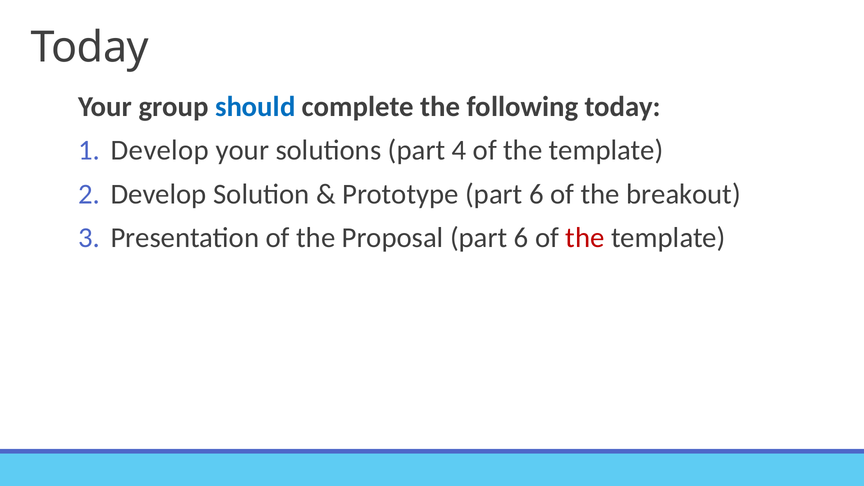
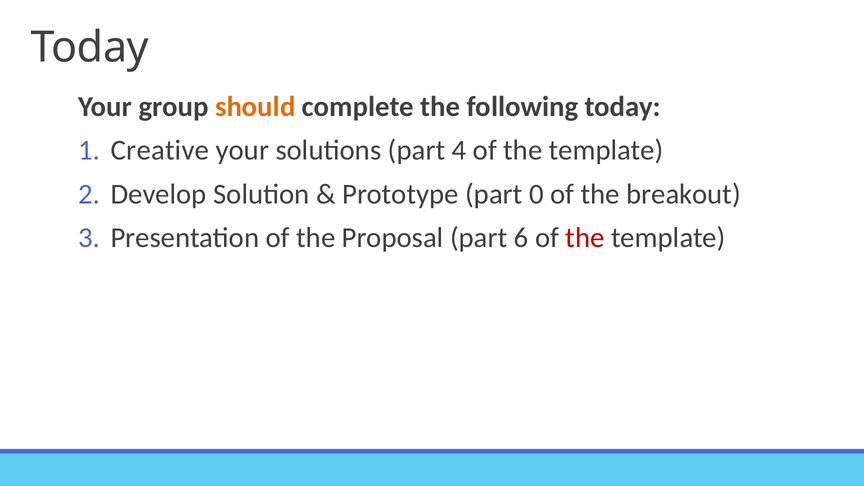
should colour: blue -> orange
Develop at (160, 150): Develop -> Creative
Prototype part 6: 6 -> 0
